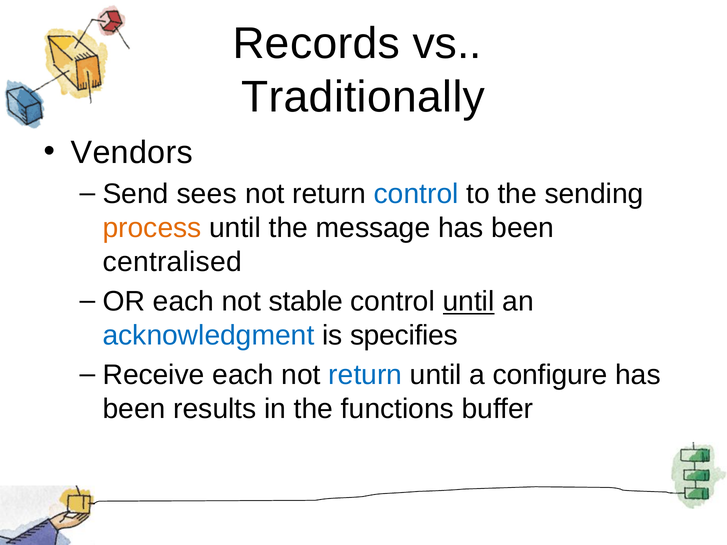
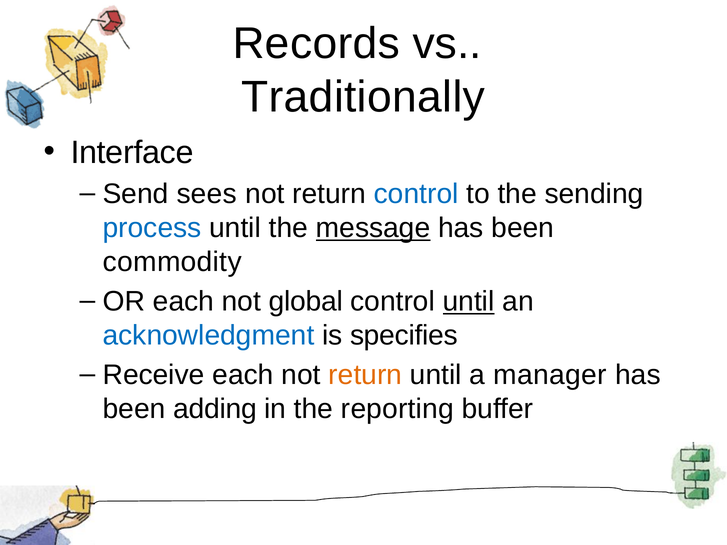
Vendors: Vendors -> Interface
process colour: orange -> blue
message underline: none -> present
centralised: centralised -> commodity
stable: stable -> global
return at (365, 375) colour: blue -> orange
configure: configure -> manager
results: results -> adding
functions: functions -> reporting
